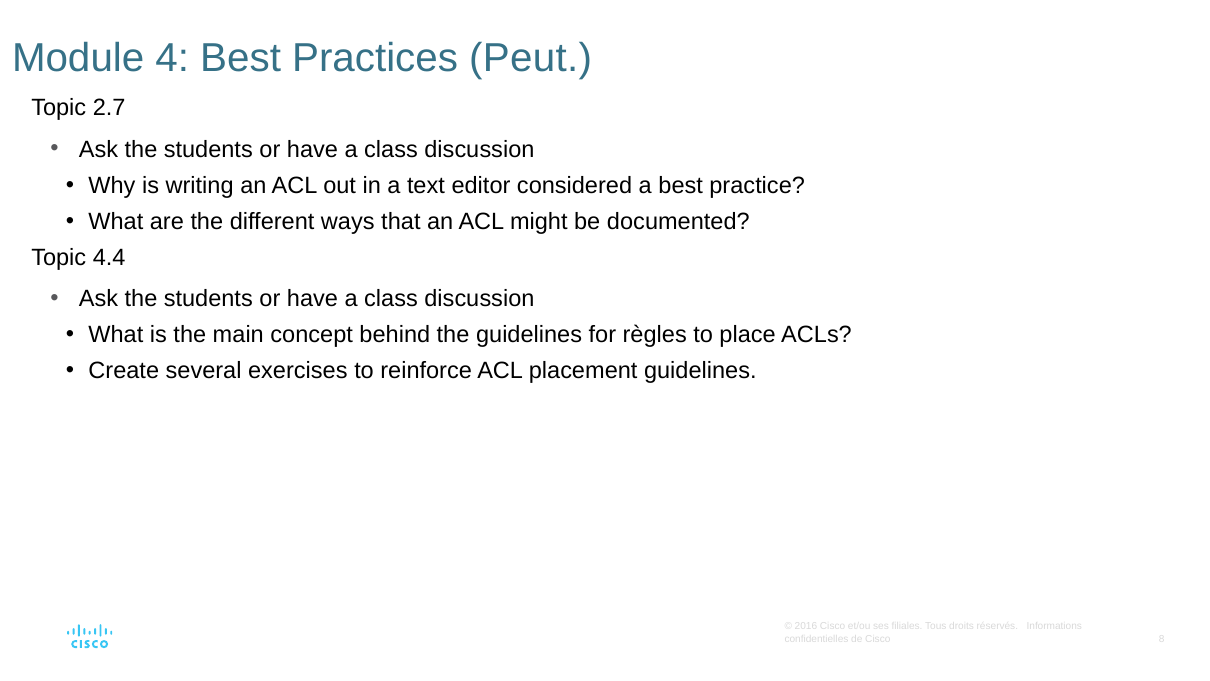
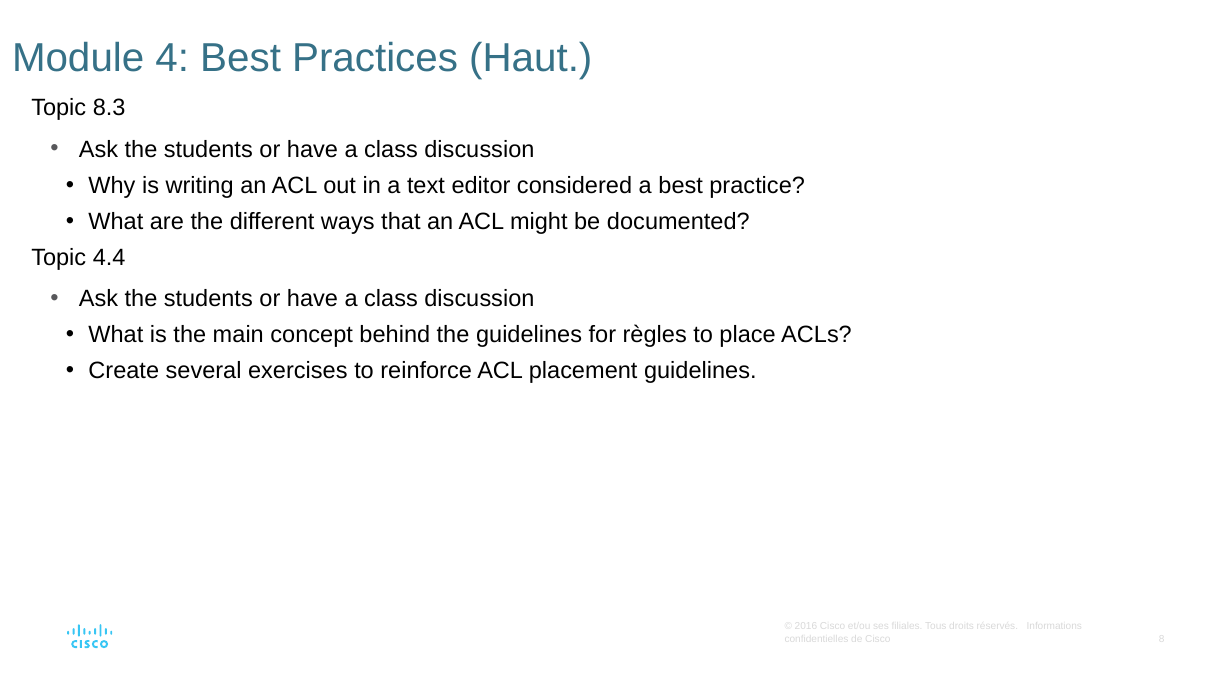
Peut: Peut -> Haut
2.7: 2.7 -> 8.3
